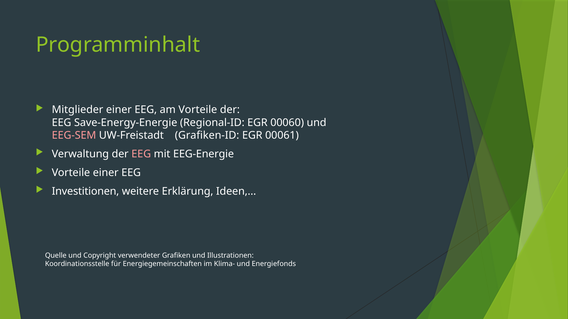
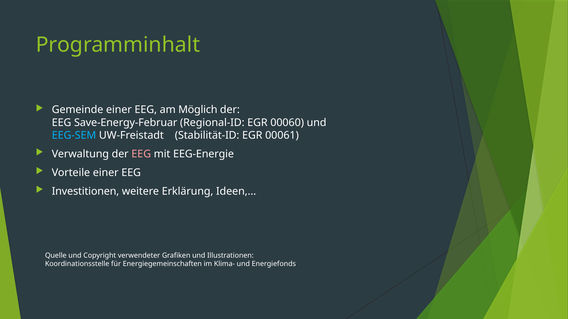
Mitglieder: Mitglieder -> Gemeinde
am Vorteile: Vorteile -> Möglich
Save-Energy-Energie: Save-Energy-Energie -> Save-Energy-Februar
EEG-SEM colour: pink -> light blue
Grafiken-ID: Grafiken-ID -> Stabilität-ID
